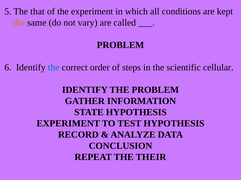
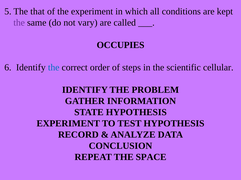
the at (19, 23) colour: orange -> purple
PROBLEM at (120, 45): PROBLEM -> OCCUPIES
THEIR: THEIR -> SPACE
